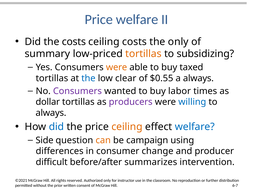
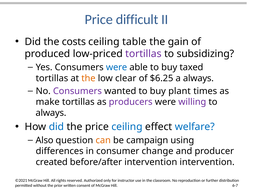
Price welfare: welfare -> difficult
ceiling costs: costs -> table
the only: only -> gain
summary: summary -> produced
tortillas at (143, 54) colour: orange -> purple
were at (117, 68) colour: orange -> blue
the at (88, 79) colour: blue -> orange
$0.55: $0.55 -> $6.25
labor: labor -> plant
dollar: dollar -> make
willing colour: blue -> purple
ceiling at (127, 127) colour: orange -> blue
Side: Side -> Also
difficult: difficult -> created
before/after summarizes: summarizes -> intervention
